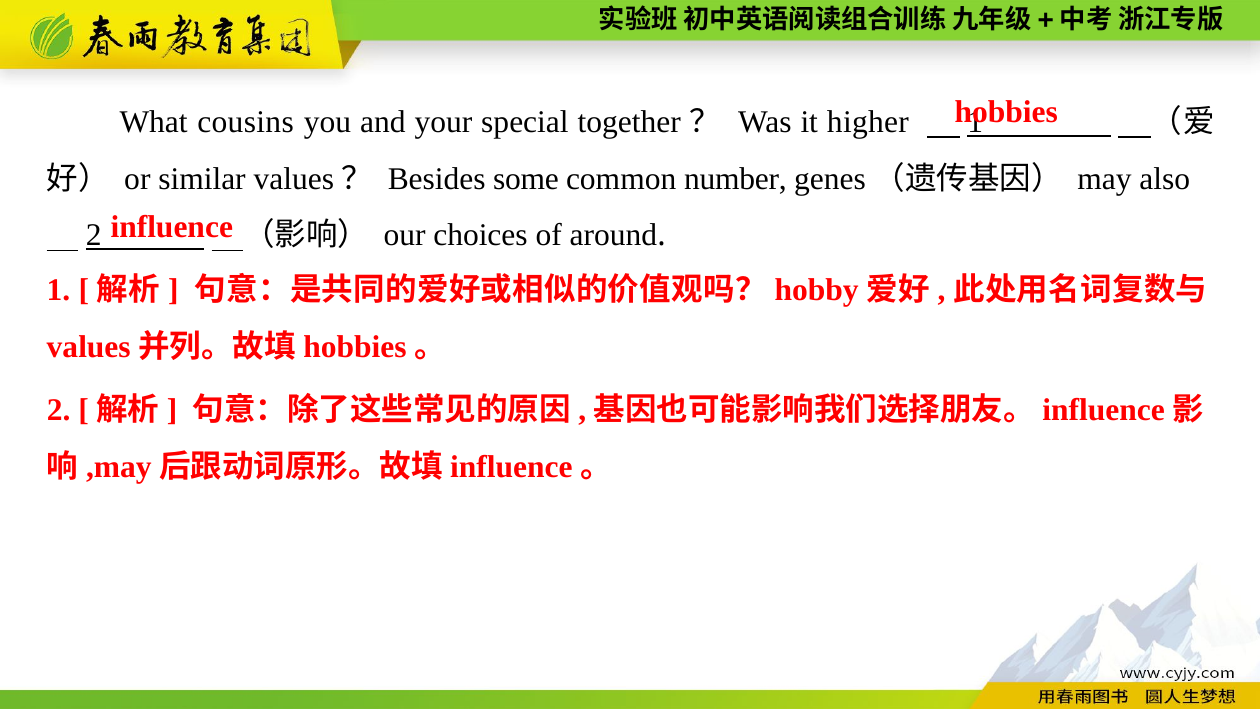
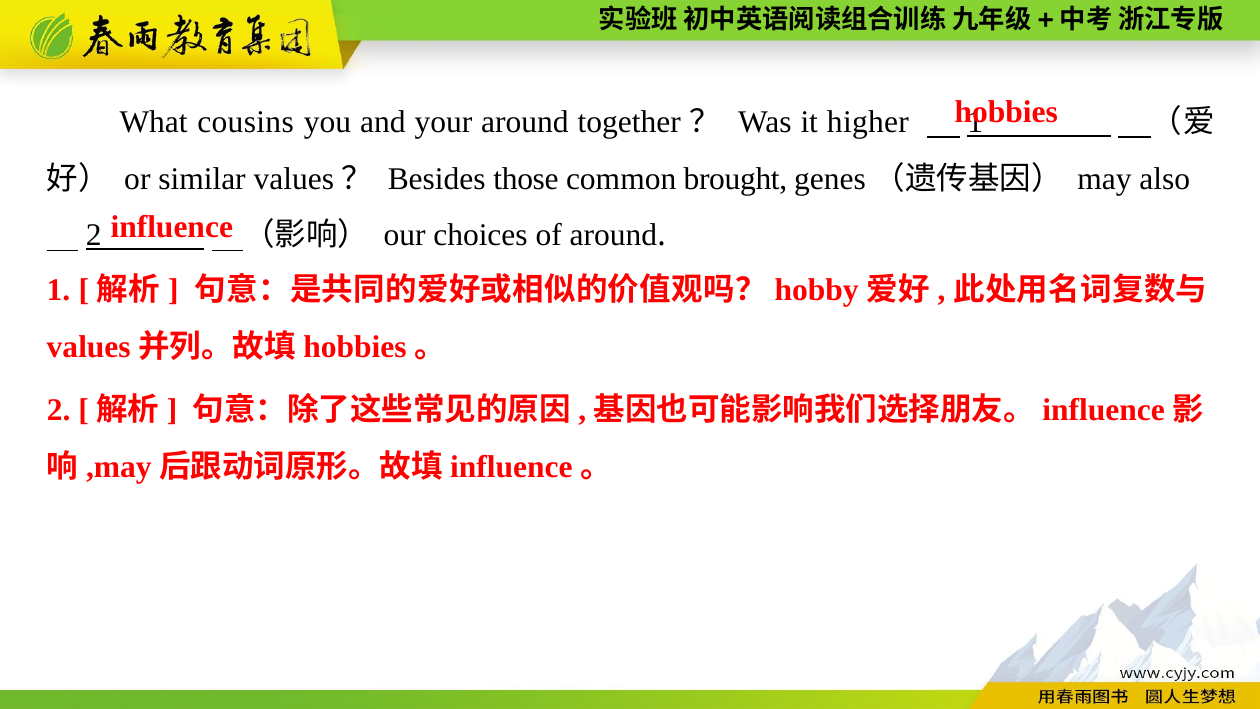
your special: special -> around
some: some -> those
number: number -> brought
